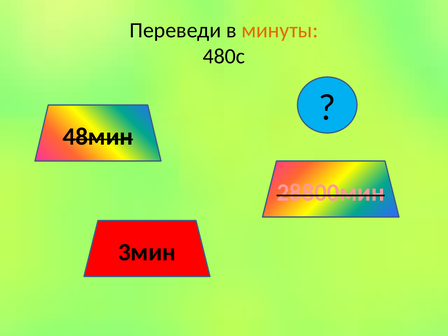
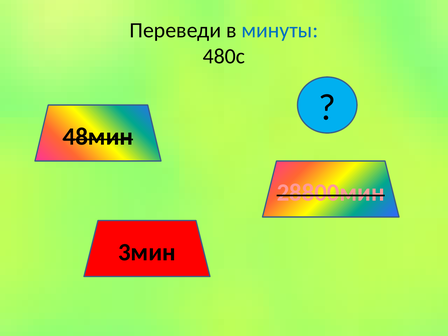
минуты colour: orange -> blue
